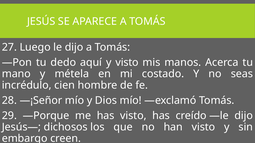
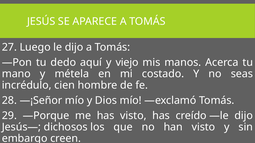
y visto: visto -> viejo
